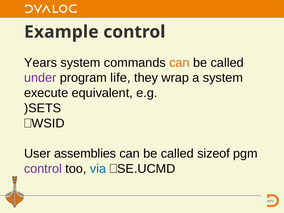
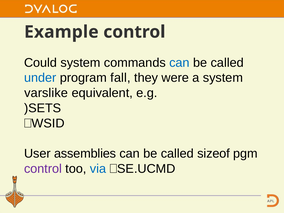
Years: Years -> Could
can at (179, 63) colour: orange -> blue
under colour: purple -> blue
life: life -> fall
wrap: wrap -> were
execute: execute -> varslike
